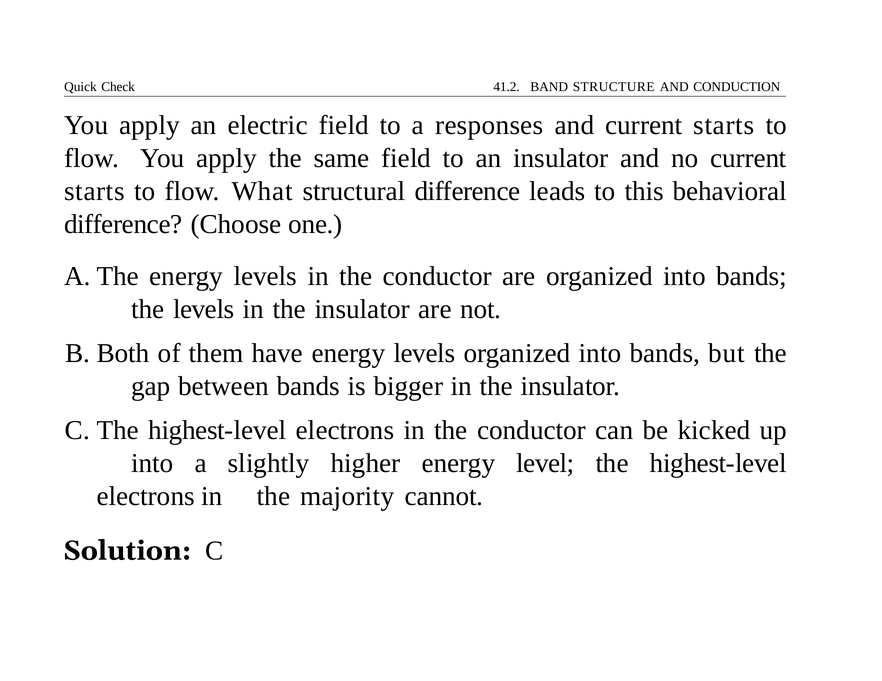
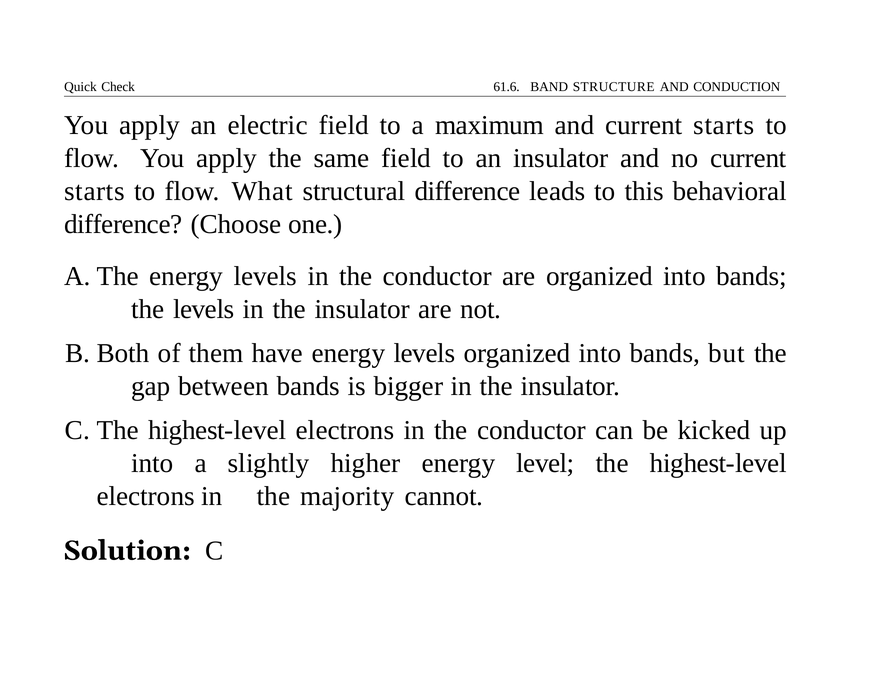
41.2: 41.2 -> 61.6
responses: responses -> maximum
